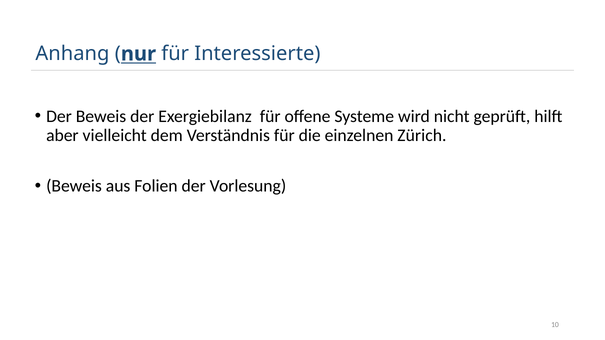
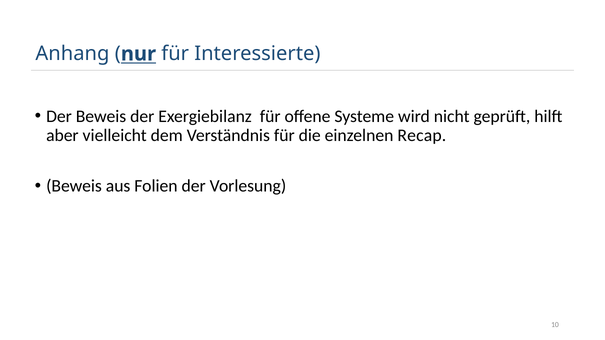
Zürich: Zürich -> Recap
